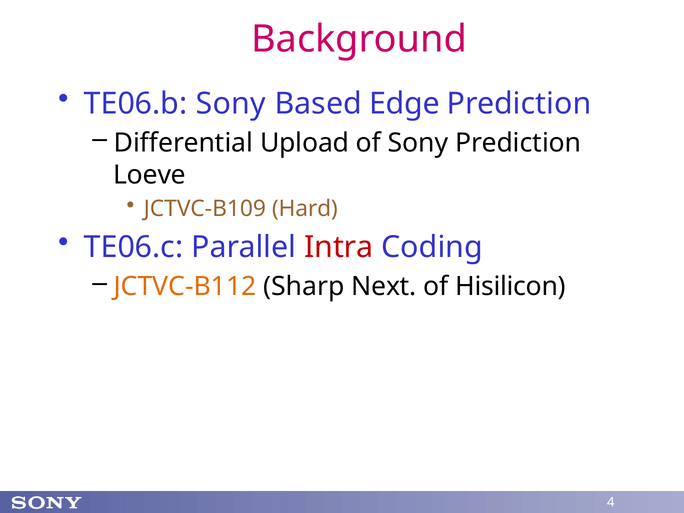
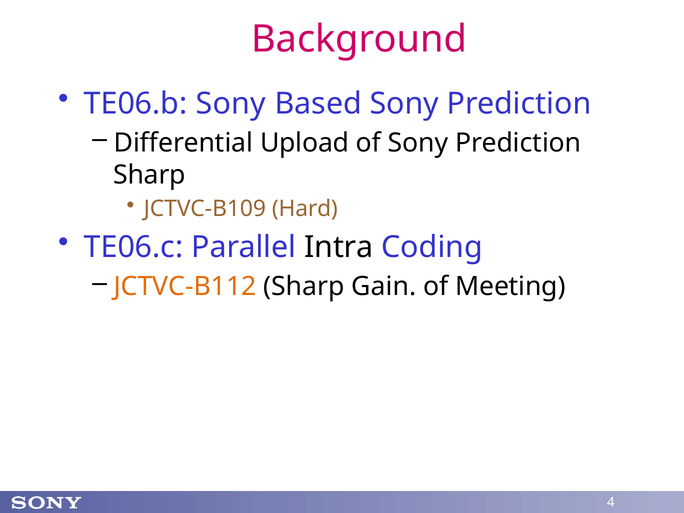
Based Edge: Edge -> Sony
Loeve at (150, 175): Loeve -> Sharp
Intra colour: red -> black
Next: Next -> Gain
Hisilicon: Hisilicon -> Meeting
